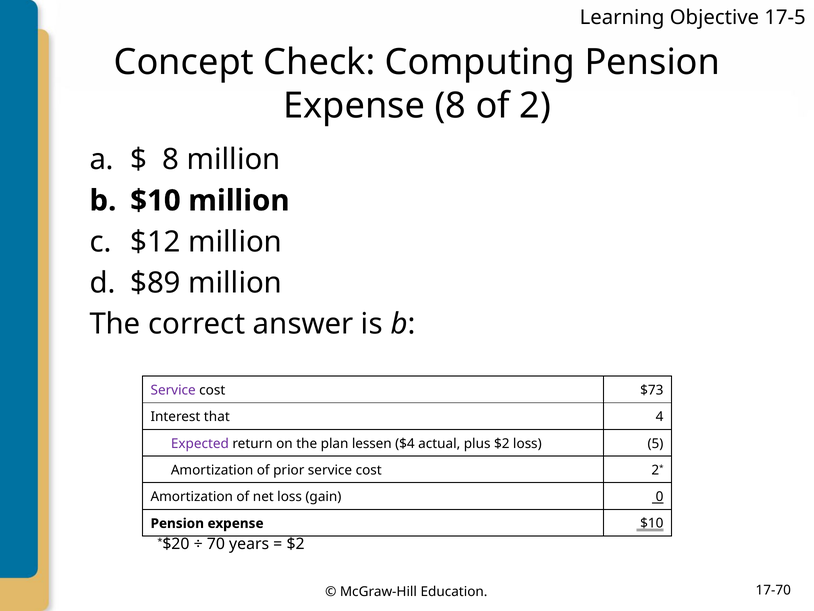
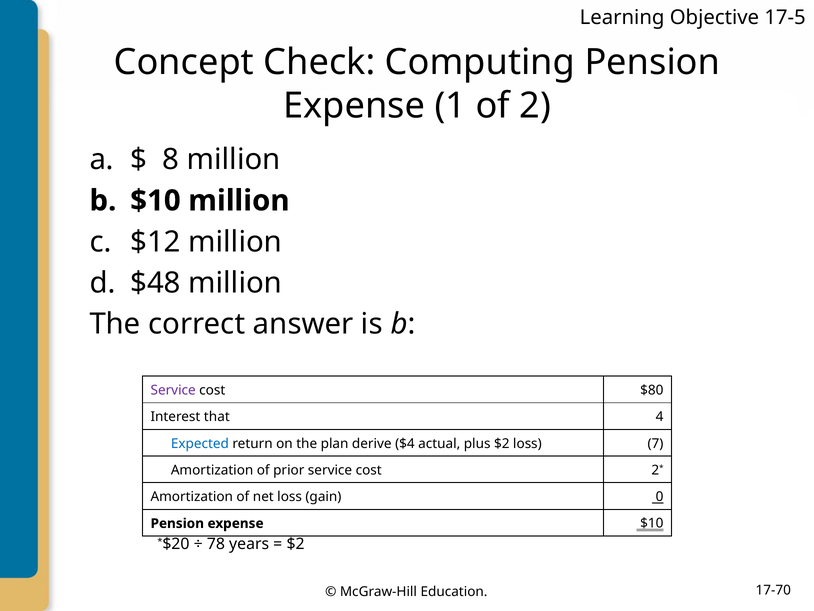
Expense 8: 8 -> 1
$89: $89 -> $48
$73: $73 -> $80
Expected colour: purple -> blue
lessen: lessen -> derive
5: 5 -> 7
70: 70 -> 78
